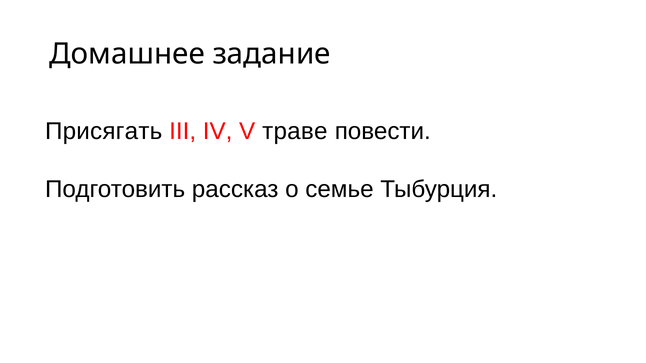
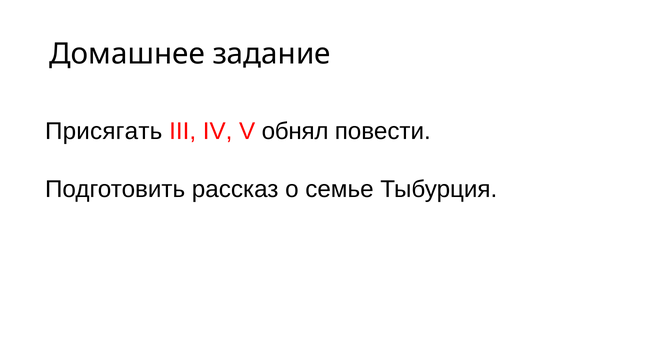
траве: траве -> обнял
